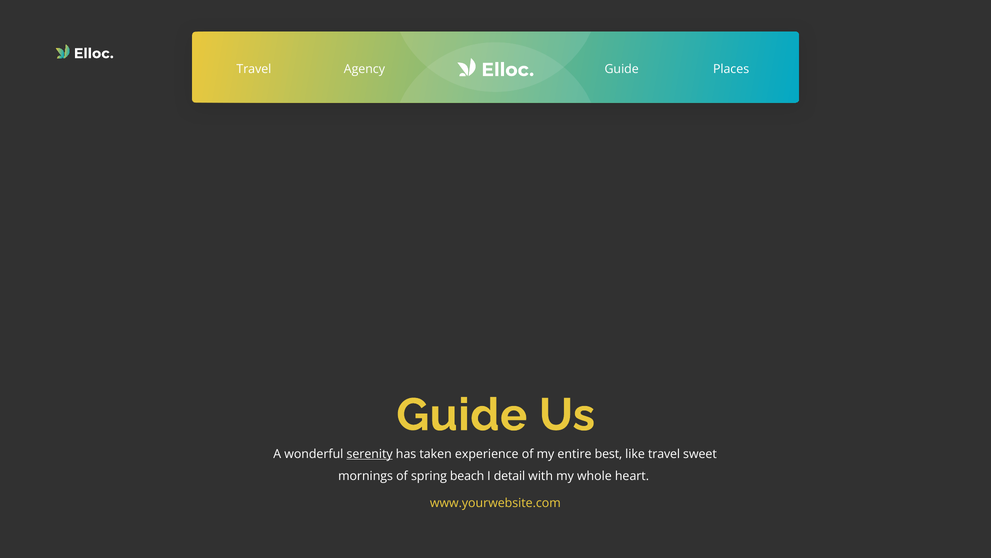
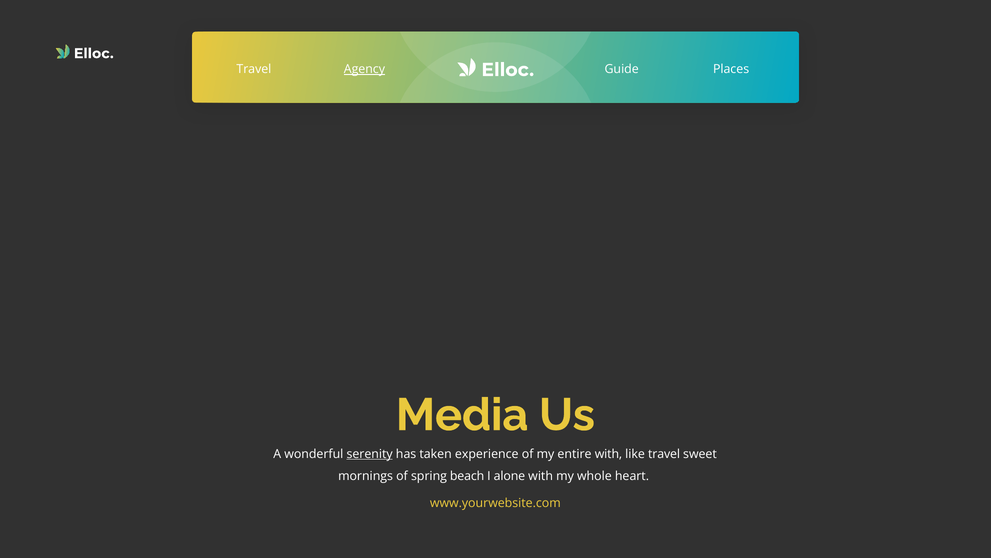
Agency underline: none -> present
Guide at (462, 415): Guide -> Media
entire best: best -> with
detail: detail -> alone
